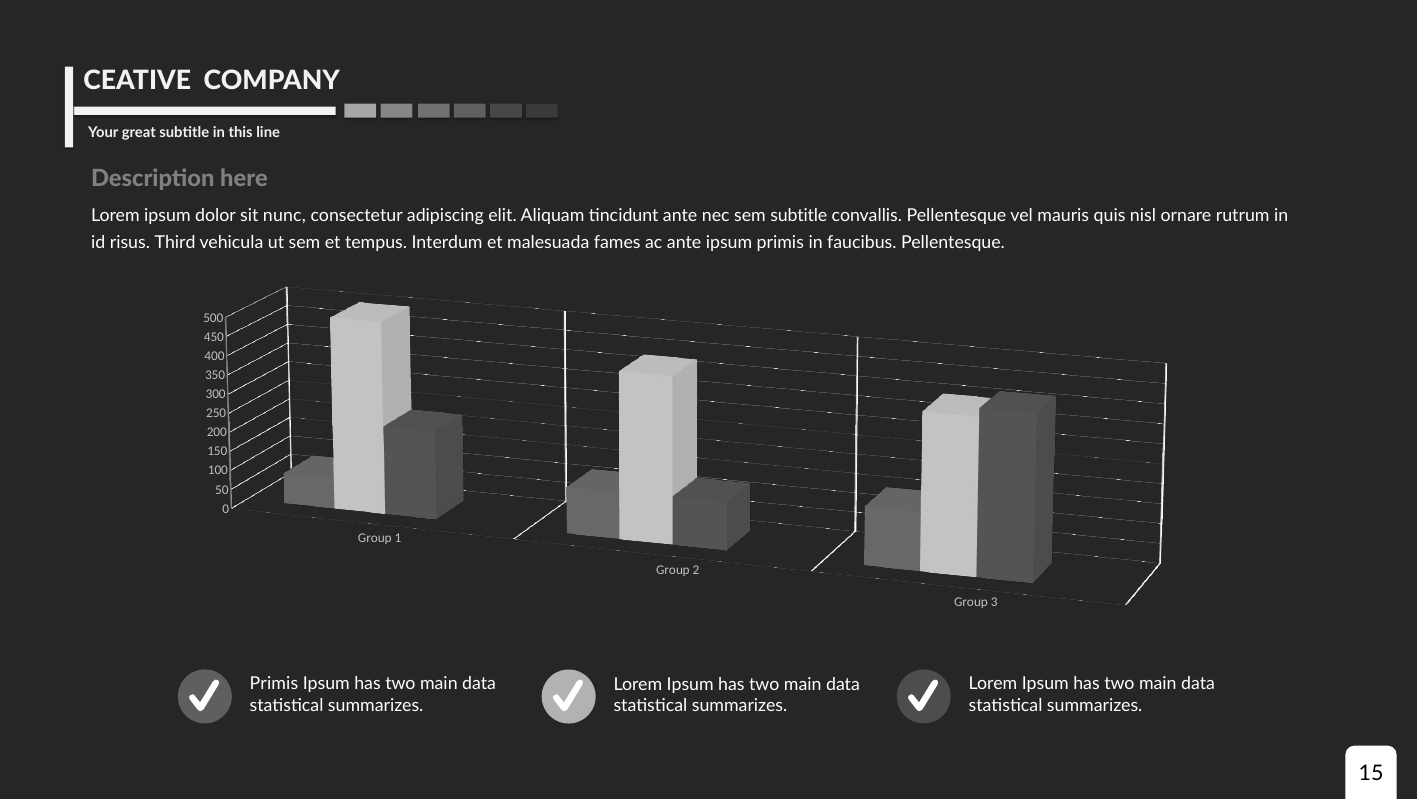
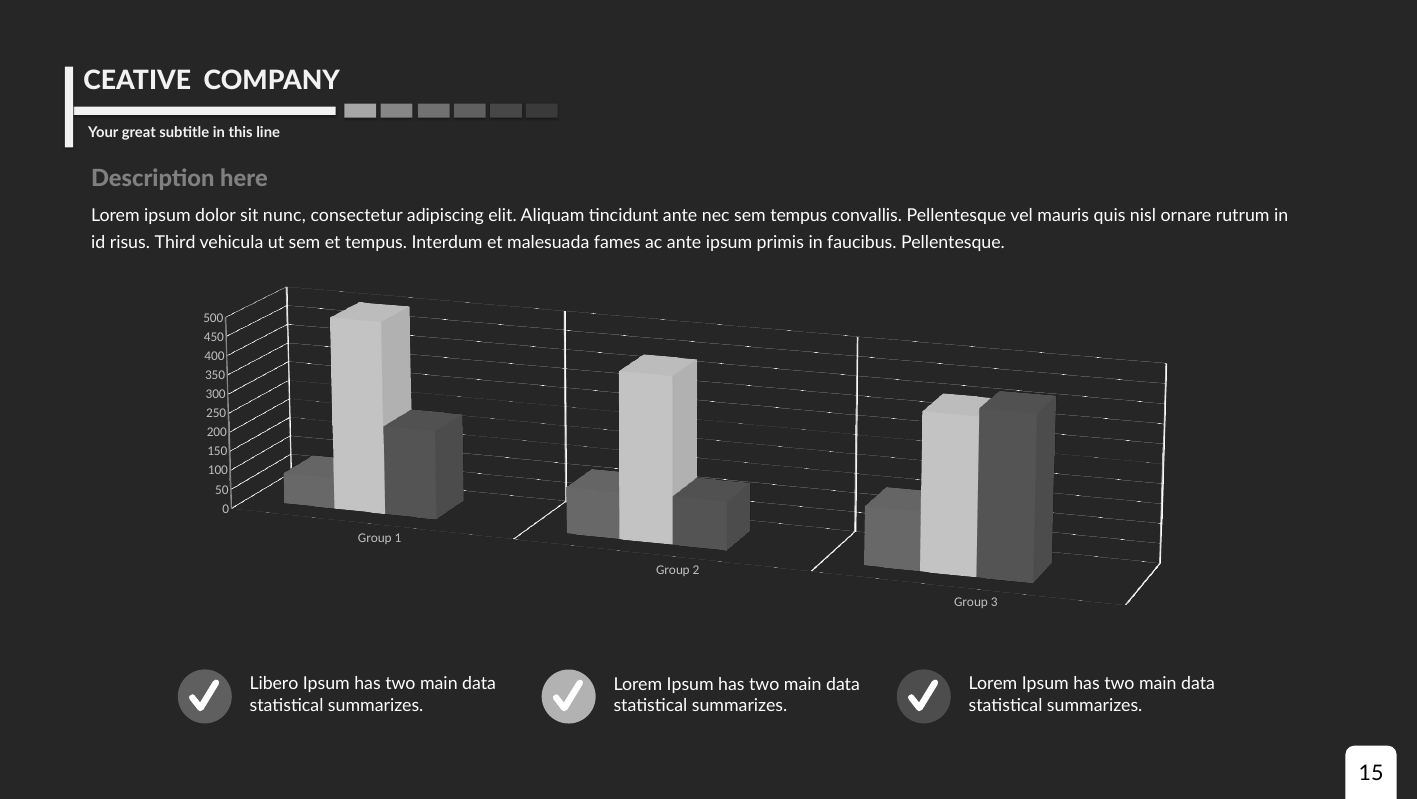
sem subtitle: subtitle -> tempus
Primis at (274, 684): Primis -> Libero
